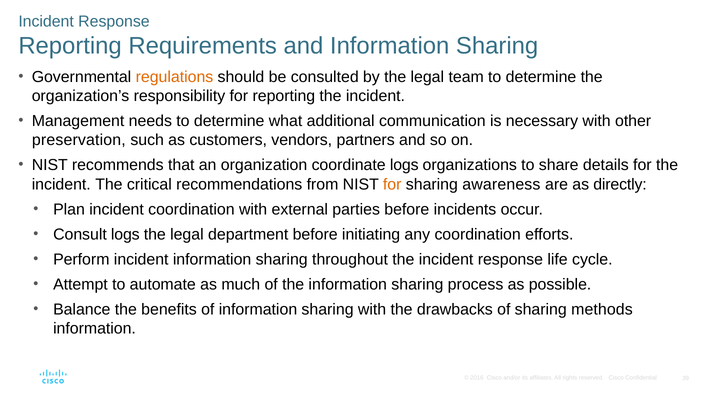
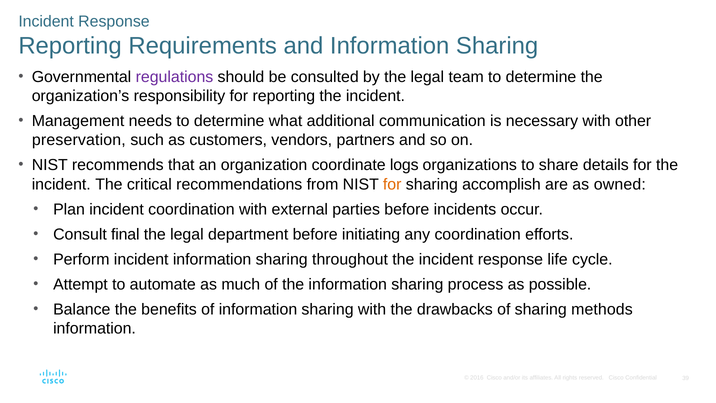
regulations colour: orange -> purple
awareness: awareness -> accomplish
directly: directly -> owned
Consult logs: logs -> final
